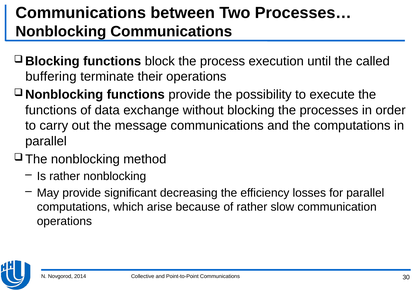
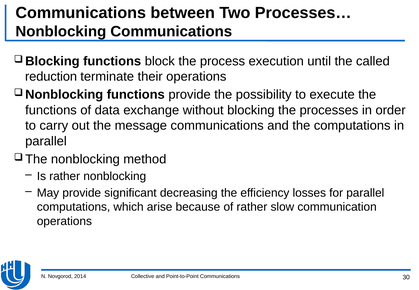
buffering: buffering -> reduction
